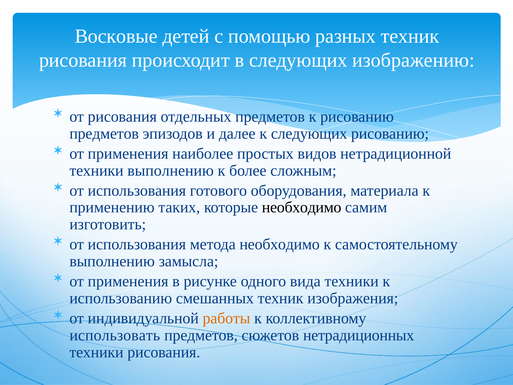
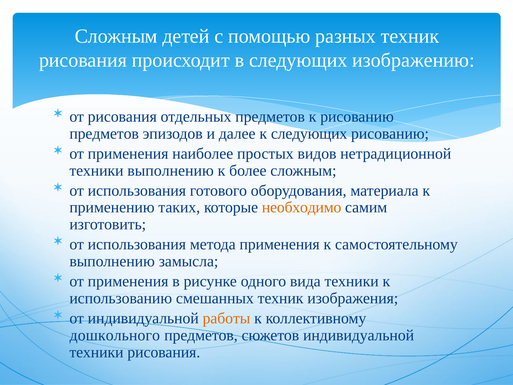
Восковые at (116, 36): Восковые -> Сложным
необходимо at (302, 207) colour: black -> orange
метода необходимо: необходимо -> применения
использовать: использовать -> дошкольного
сюжетов нетрадиционных: нетрадиционных -> индивидуальной
